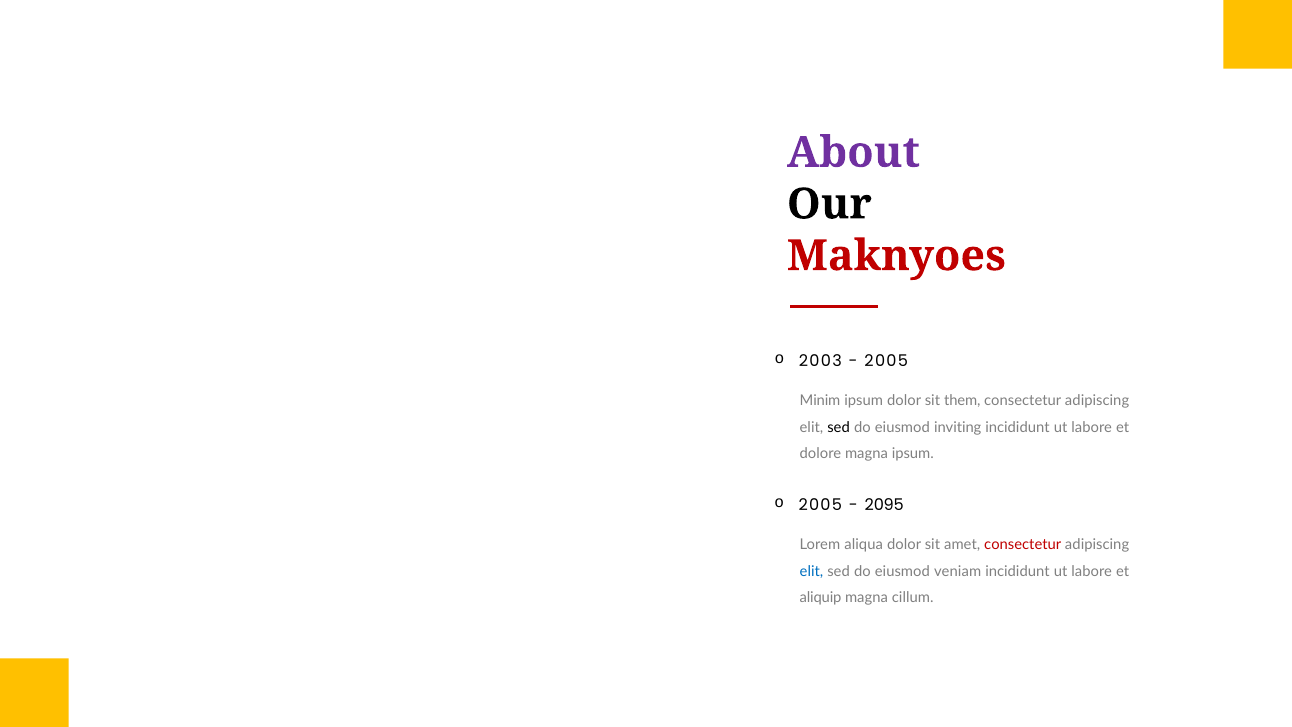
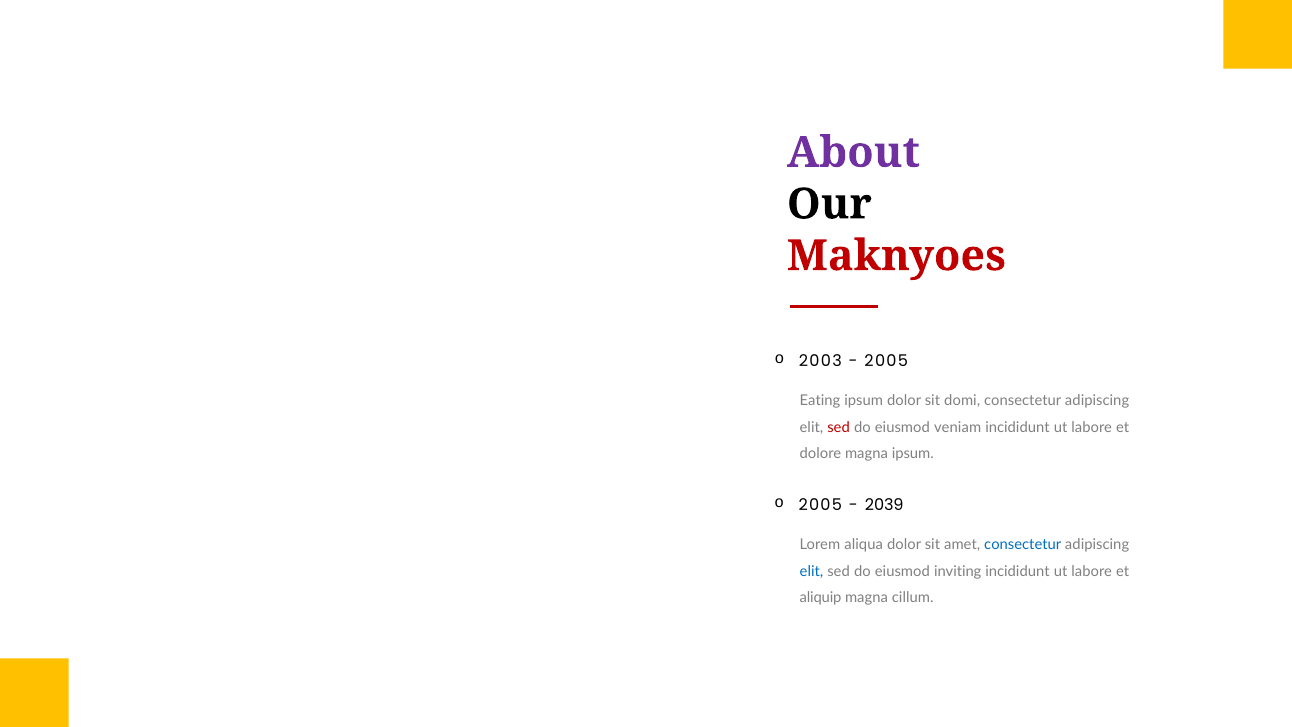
Minim: Minim -> Eating
them: them -> domi
sed at (839, 427) colour: black -> red
inviting: inviting -> veniam
2095: 2095 -> 2039
consectetur at (1023, 544) colour: red -> blue
veniam: veniam -> inviting
